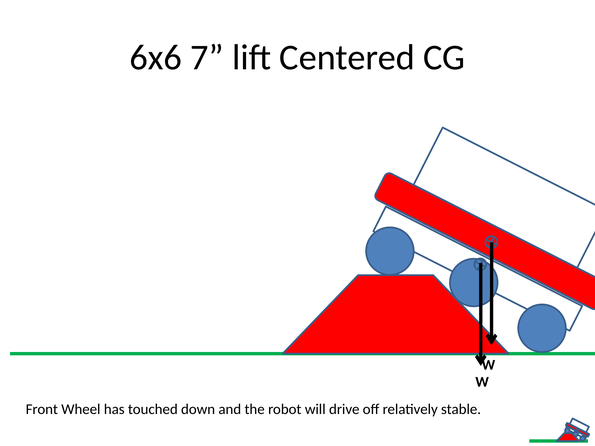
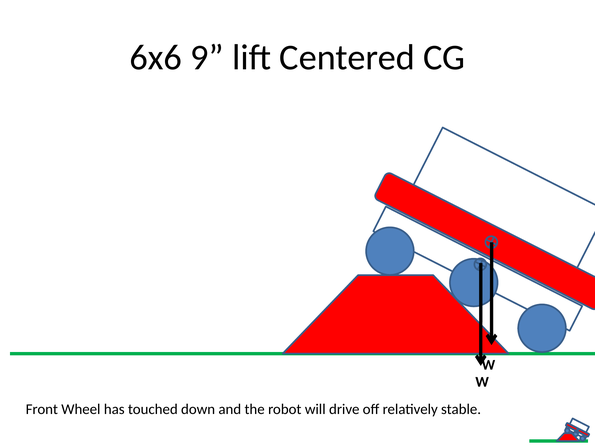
7: 7 -> 9
